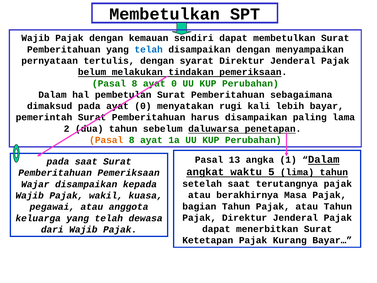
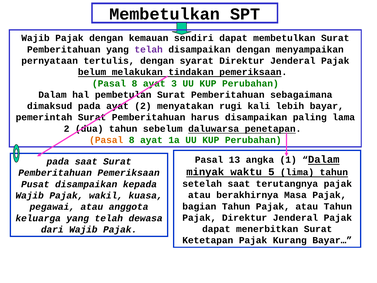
telah at (149, 49) colour: blue -> purple
8 ayat 0: 0 -> 3
pada ayat 0: 0 -> 2
angkat: angkat -> minyak
Wajar: Wajar -> Pusat
